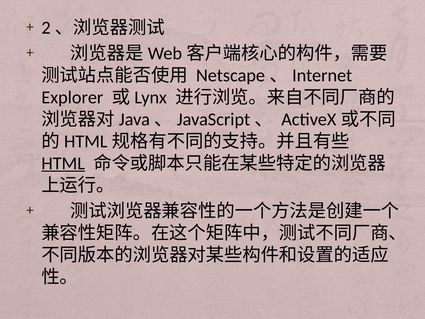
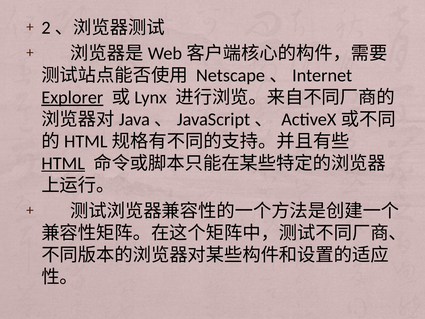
Explorer underline: none -> present
